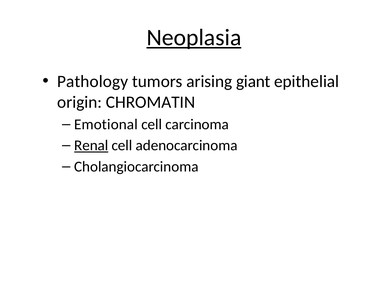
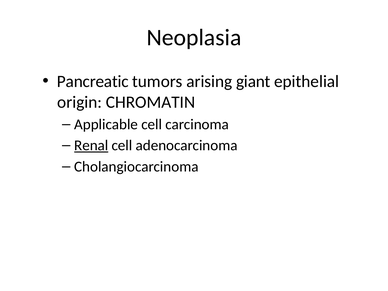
Neoplasia underline: present -> none
Pathology: Pathology -> Pancreatic
Emotional: Emotional -> Applicable
